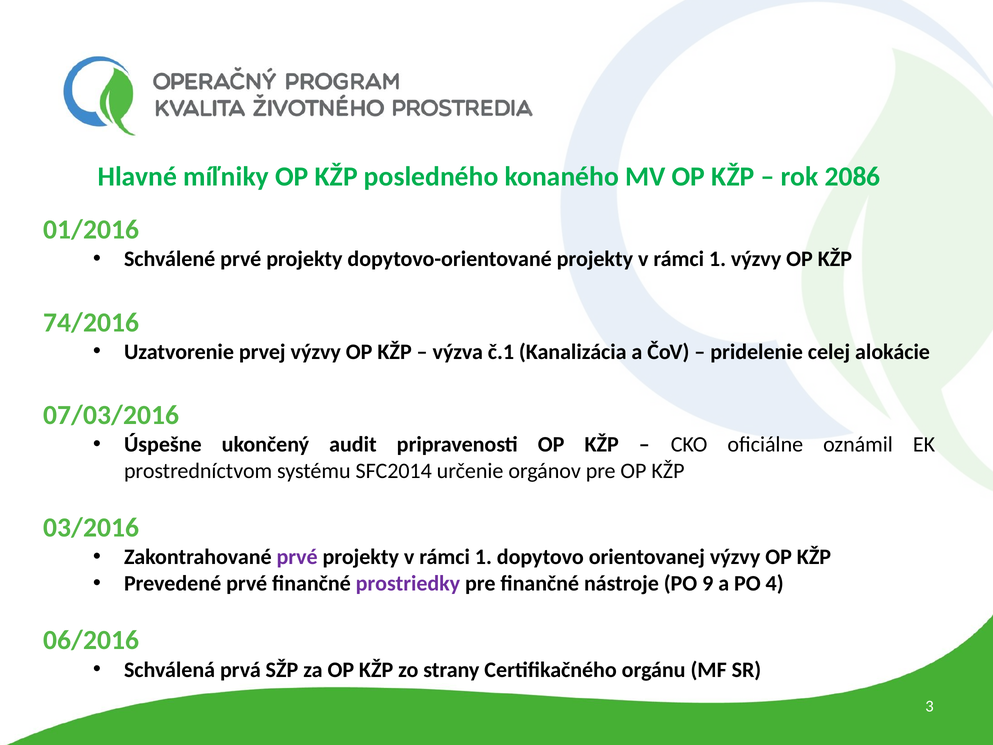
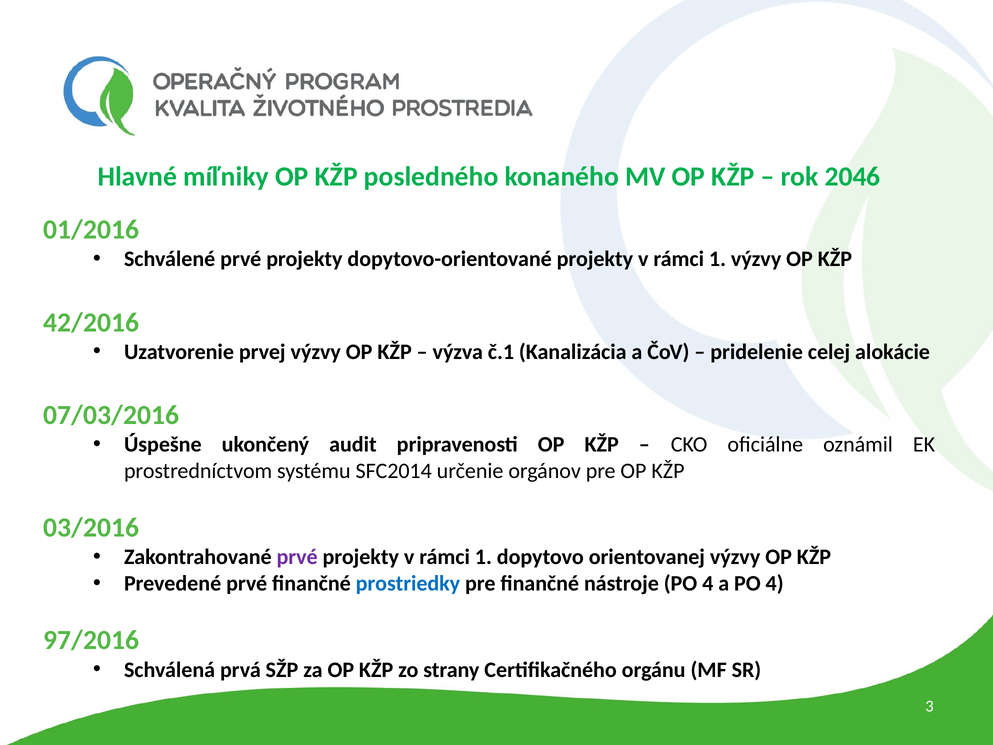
2086: 2086 -> 2046
74/2016: 74/2016 -> 42/2016
prostriedky colour: purple -> blue
nástroje PO 9: 9 -> 4
06/2016: 06/2016 -> 97/2016
